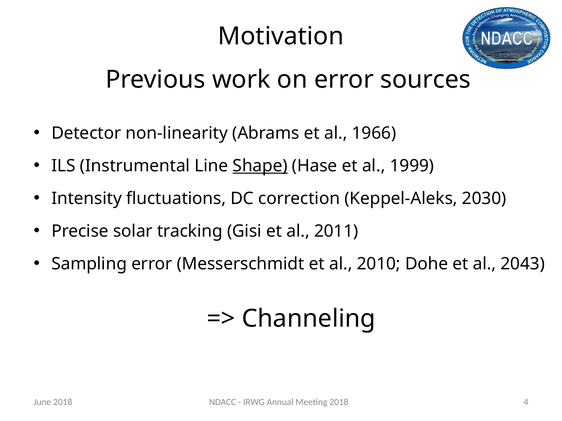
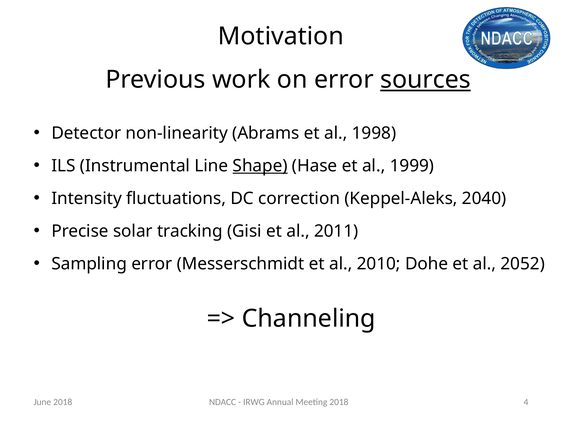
sources underline: none -> present
1966: 1966 -> 1998
2030: 2030 -> 2040
2043: 2043 -> 2052
